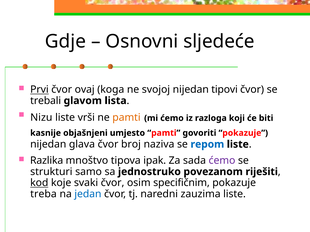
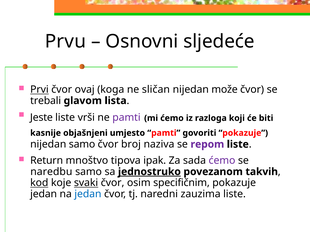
Gdje: Gdje -> Prvu
svojoj: svojoj -> sličan
tipovi: tipovi -> može
Nizu: Nizu -> Jeste
pamti at (126, 118) colour: orange -> purple
nijedan glava: glava -> samo
repom colour: blue -> purple
Razlika: Razlika -> Return
strukturi: strukturi -> naredbu
jednostruko underline: none -> present
riješiti: riješiti -> takvih
svaki underline: none -> present
treba at (44, 194): treba -> jedan
